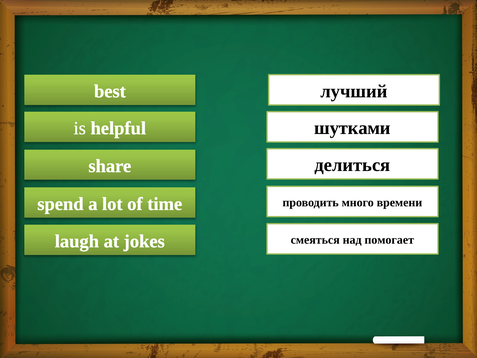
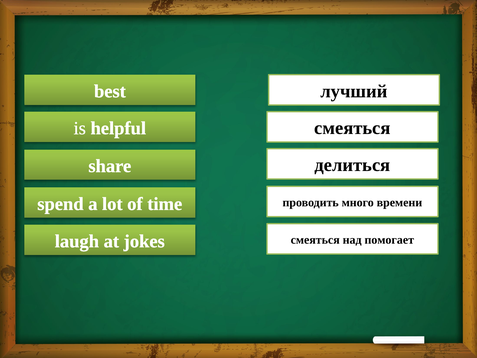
шутками at (352, 128): шутками -> смеяться
